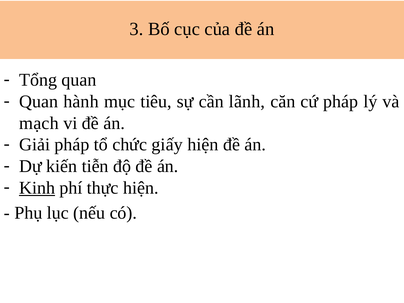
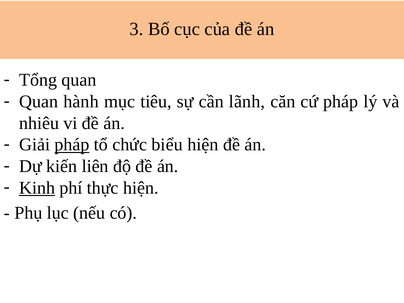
mạch: mạch -> nhiêu
pháp at (72, 145) underline: none -> present
giấy: giấy -> biểu
tiễn: tiễn -> liên
